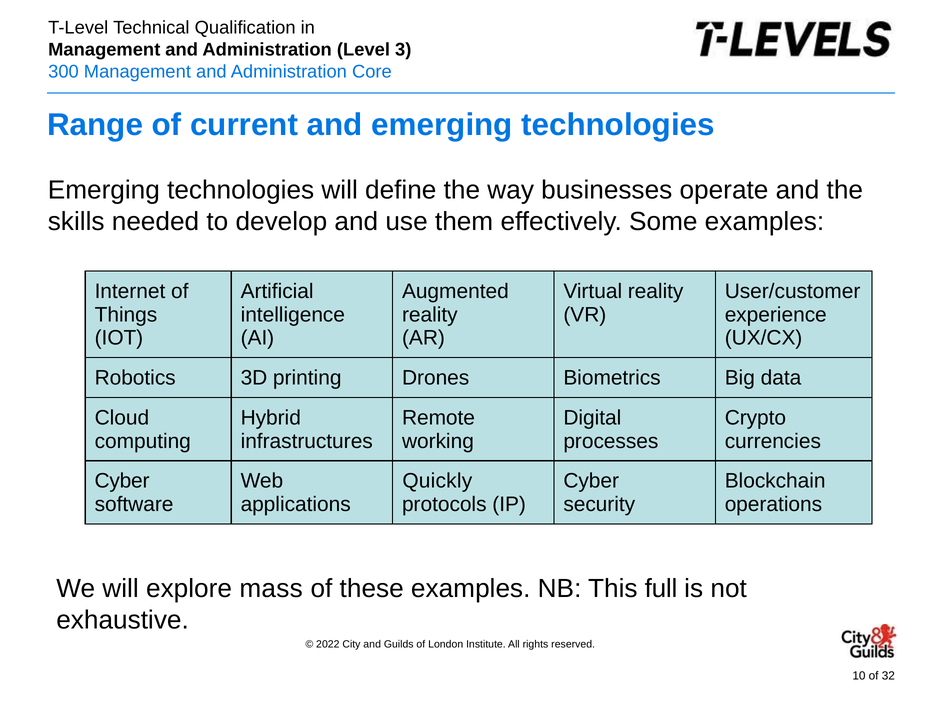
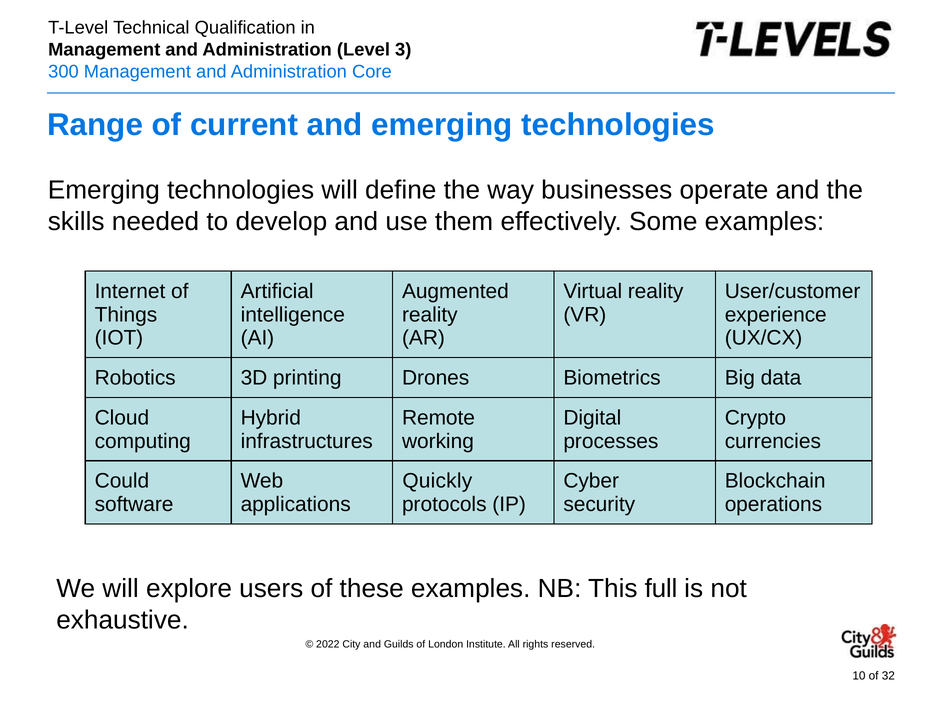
Cyber at (122, 481): Cyber -> Could
mass: mass -> users
